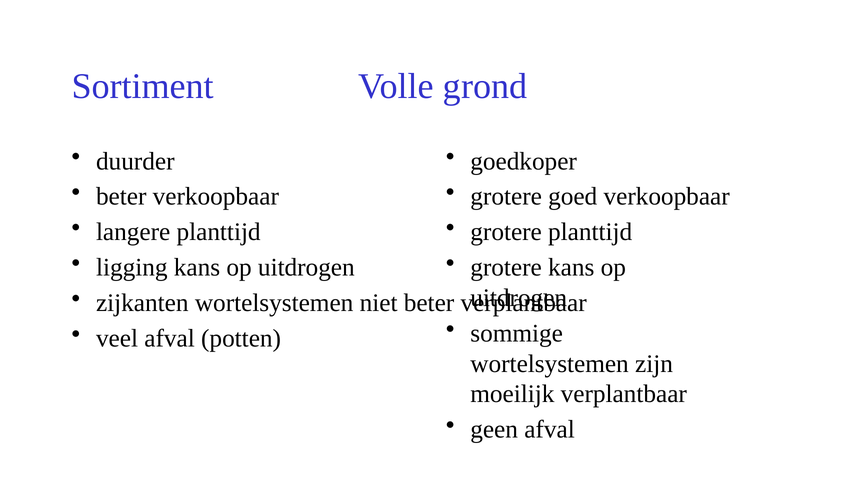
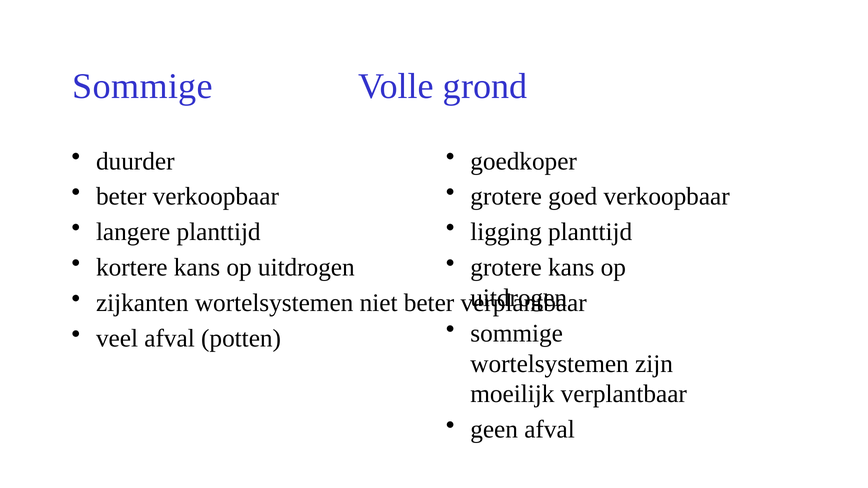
Sortiment at (143, 87): Sortiment -> Sommige
grotere at (506, 232): grotere -> ligging
ligging: ligging -> kortere
